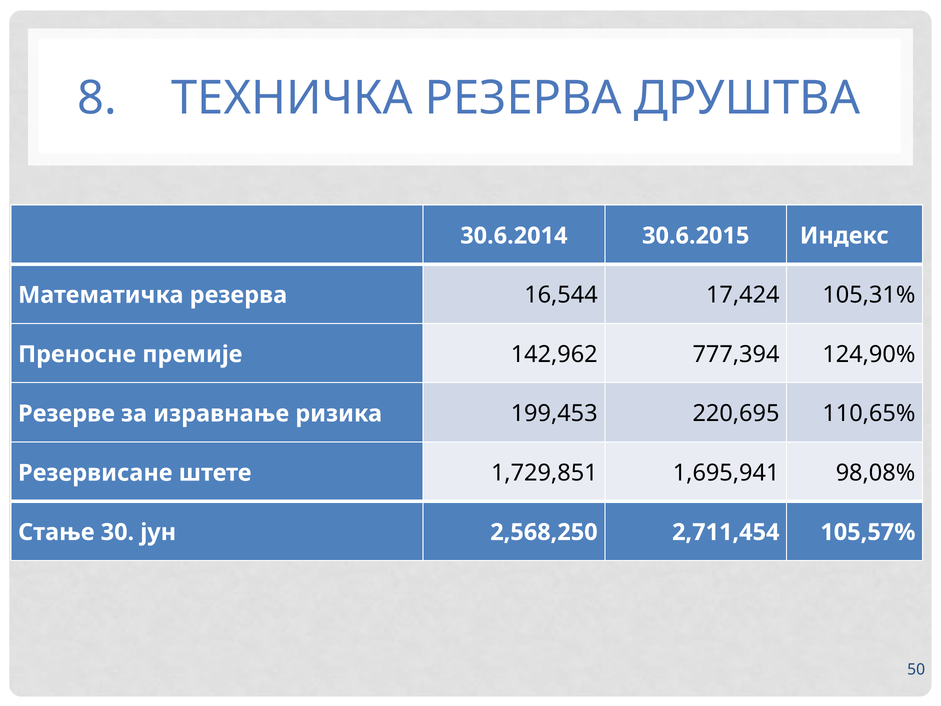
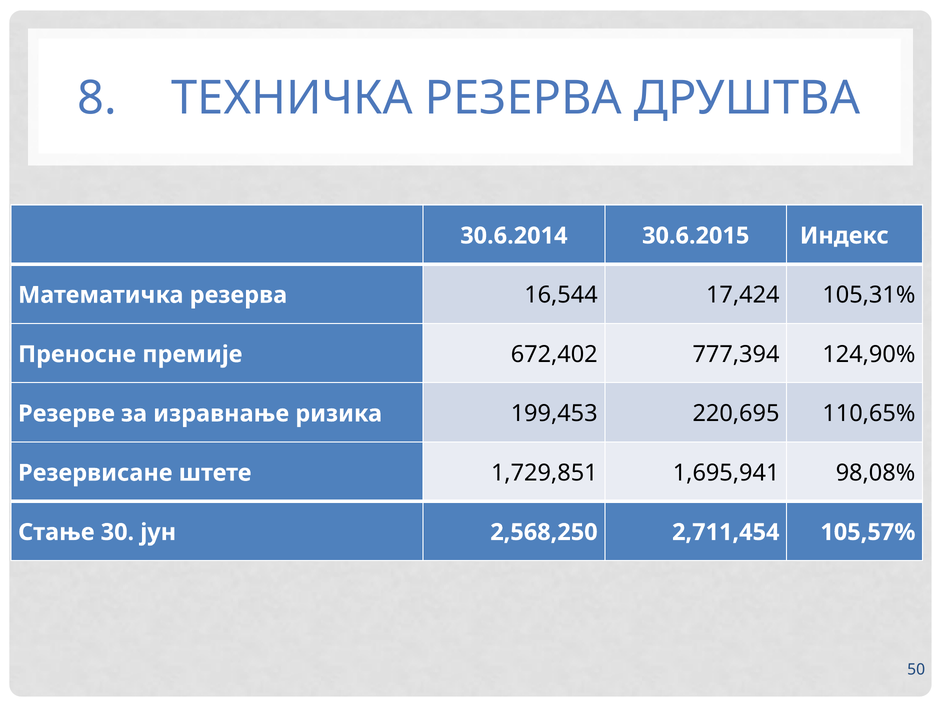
142,962: 142,962 -> 672,402
